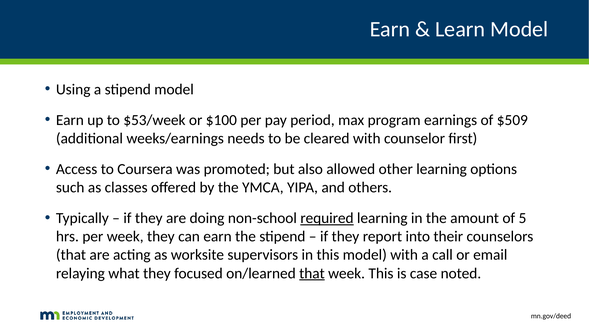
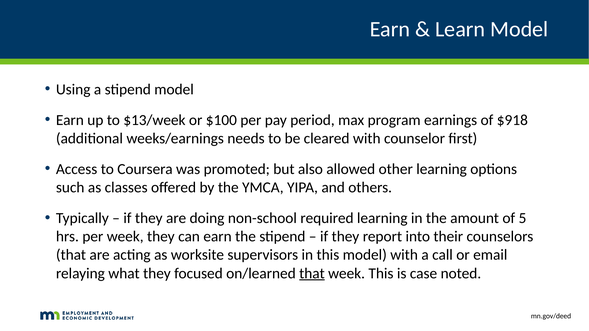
$53/week: $53/week -> $13/week
$509: $509 -> $918
required underline: present -> none
